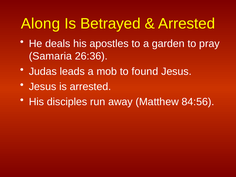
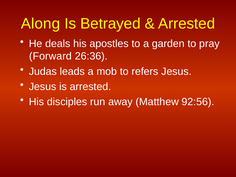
Samaria: Samaria -> Forward
found: found -> refers
84:56: 84:56 -> 92:56
